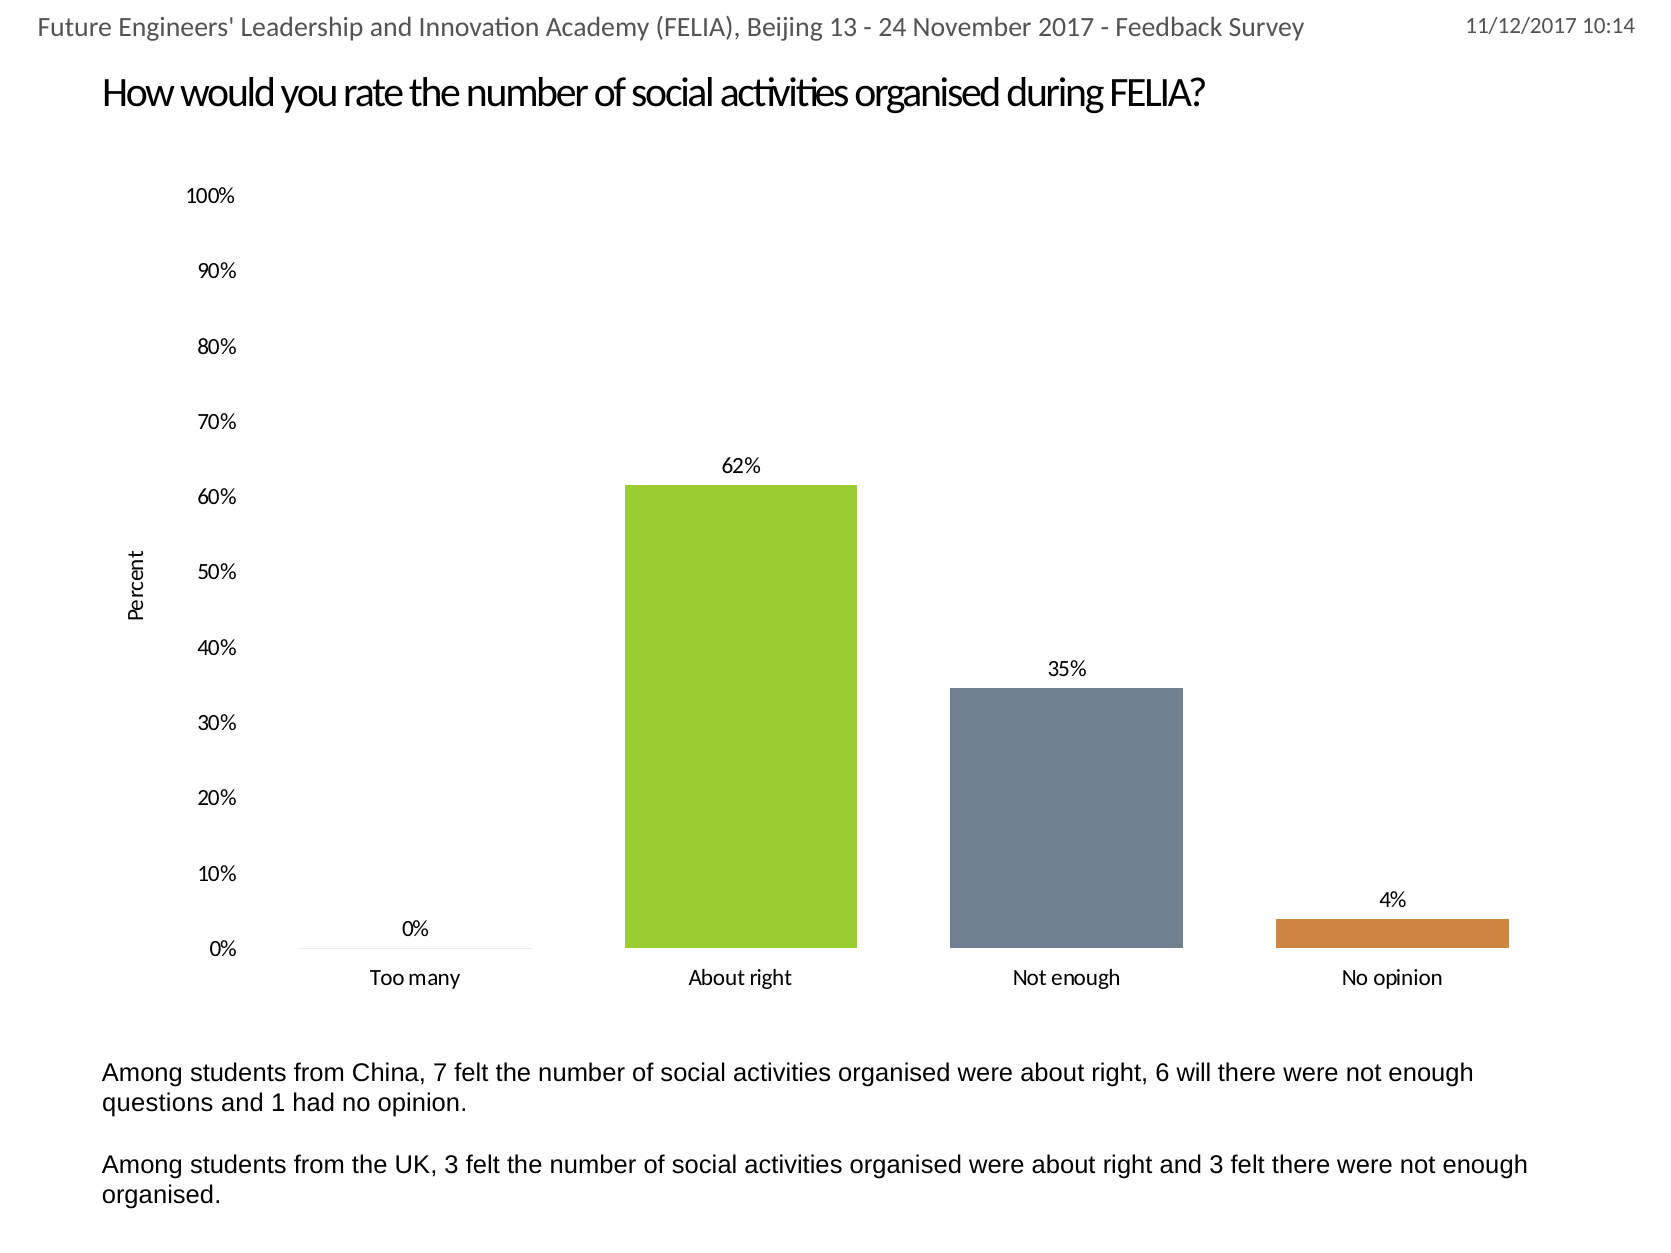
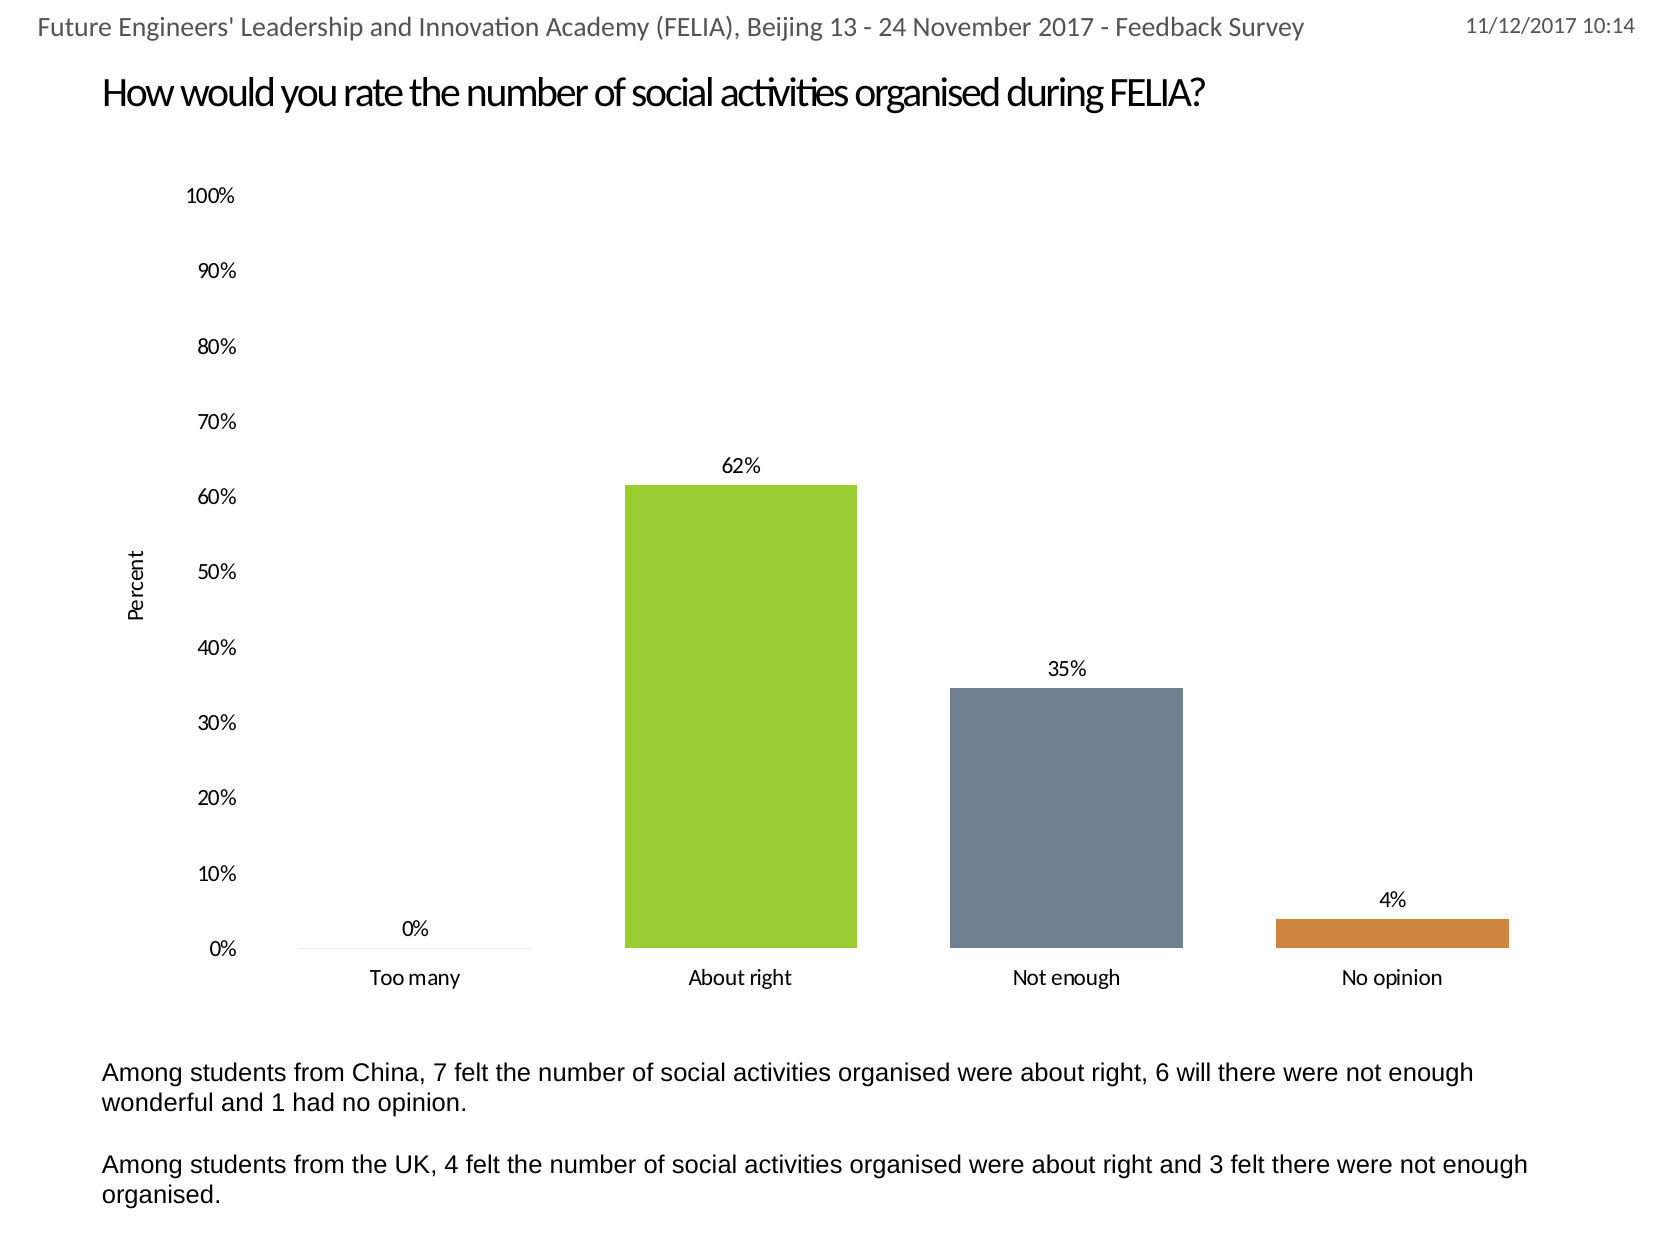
questions: questions -> wonderful
UK 3: 3 -> 4
